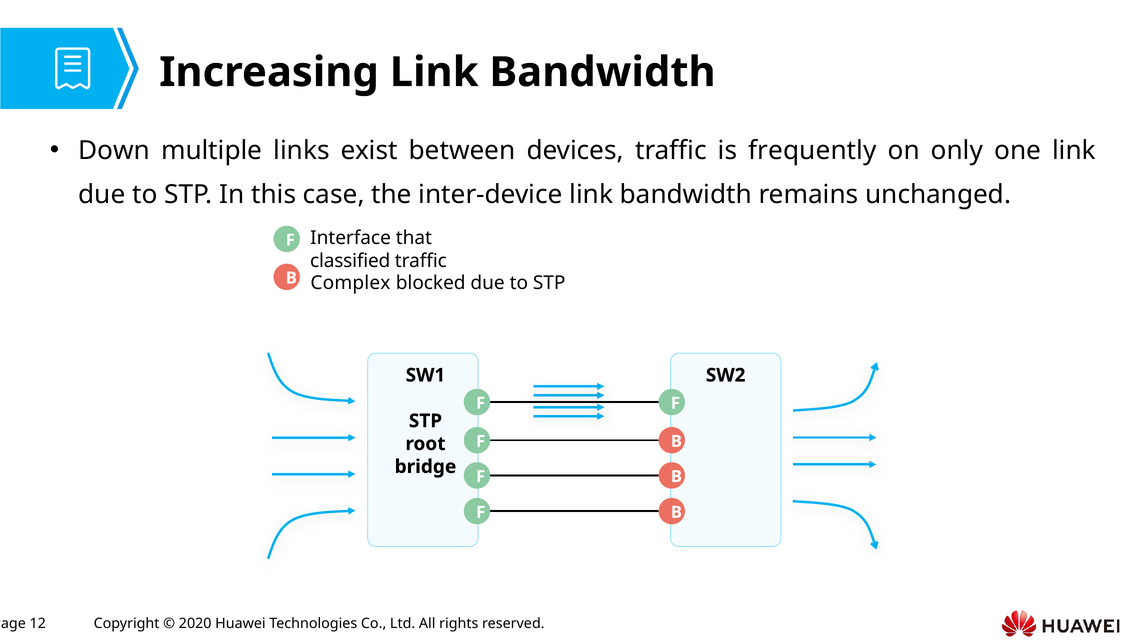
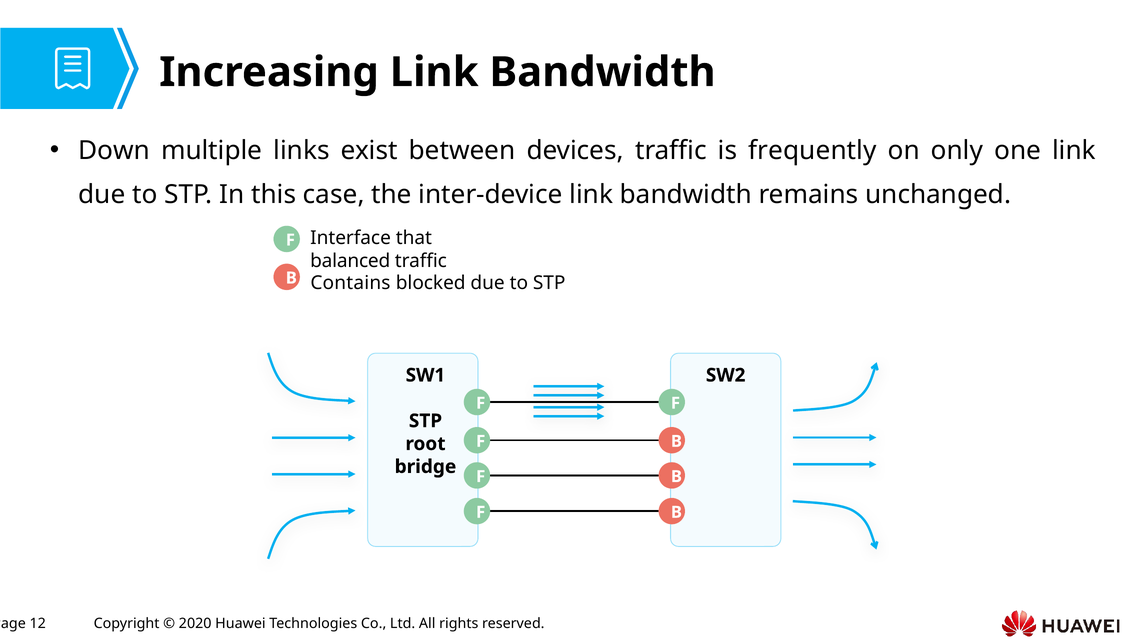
classified: classified -> balanced
Complex: Complex -> Contains
